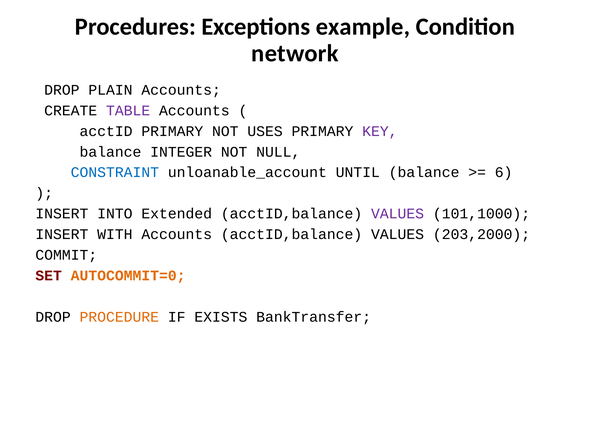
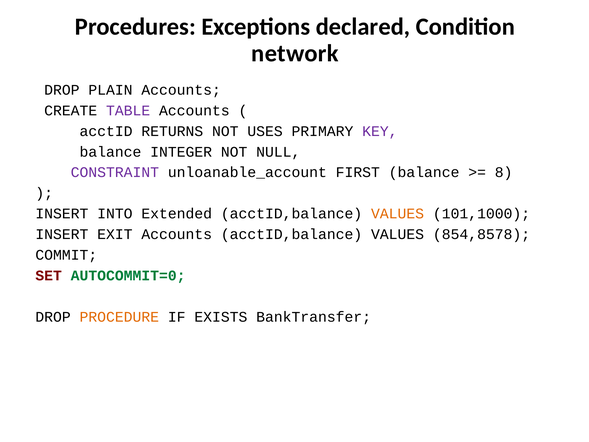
example: example -> declared
acctID PRIMARY: PRIMARY -> RETURNS
CONSTRAINT colour: blue -> purple
UNTIL: UNTIL -> FIRST
6: 6 -> 8
VALUES at (398, 214) colour: purple -> orange
WITH: WITH -> EXIT
203,2000: 203,2000 -> 854,8578
AUTOCOMMIT=0 colour: orange -> green
